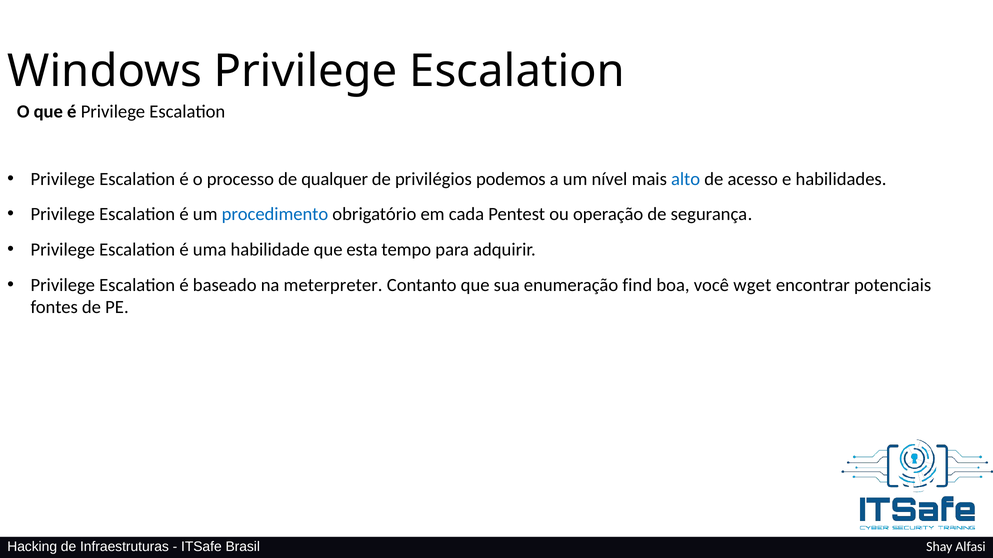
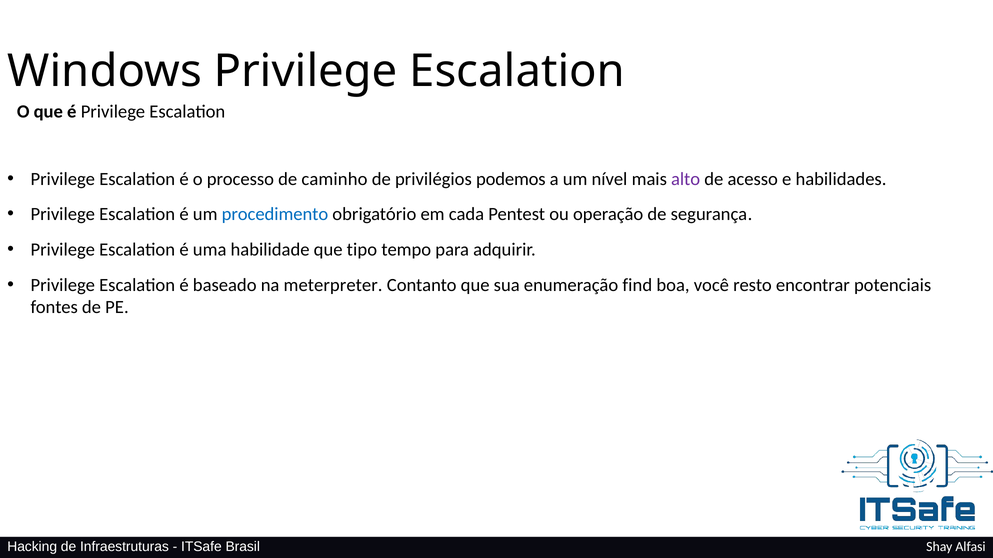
qualquer: qualquer -> caminho
alto colour: blue -> purple
esta: esta -> tipo
wget: wget -> resto
